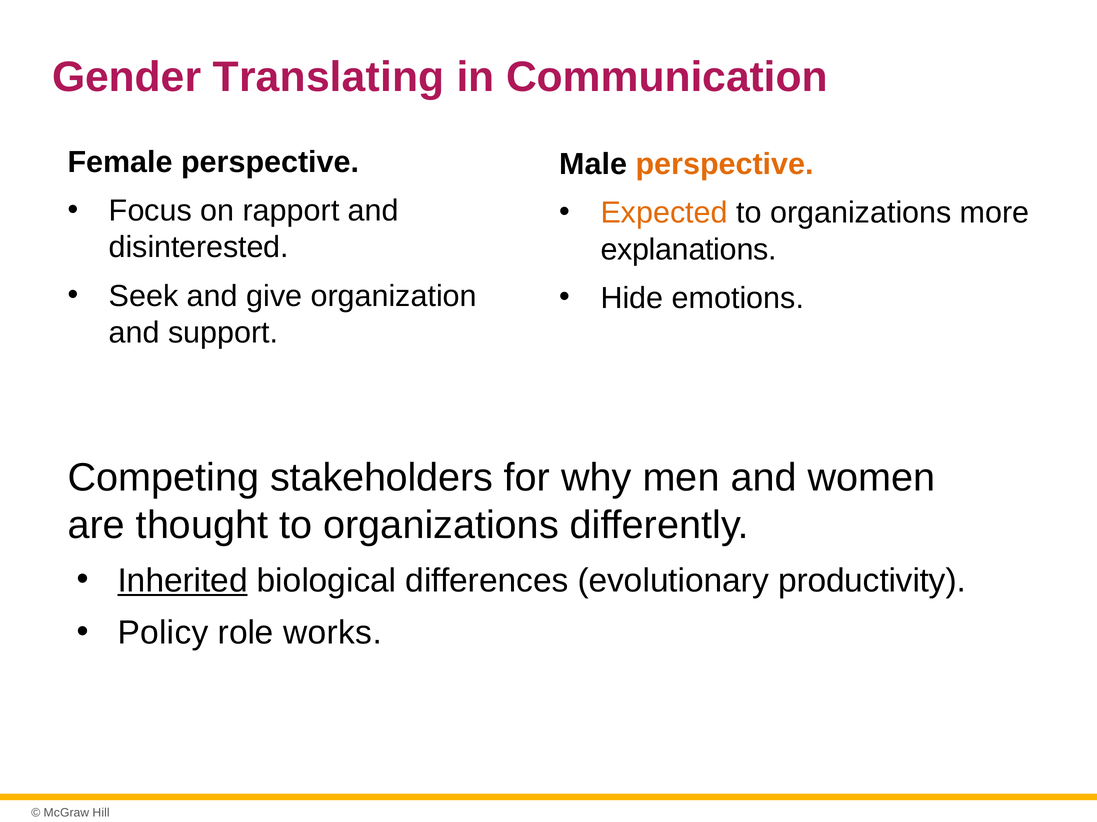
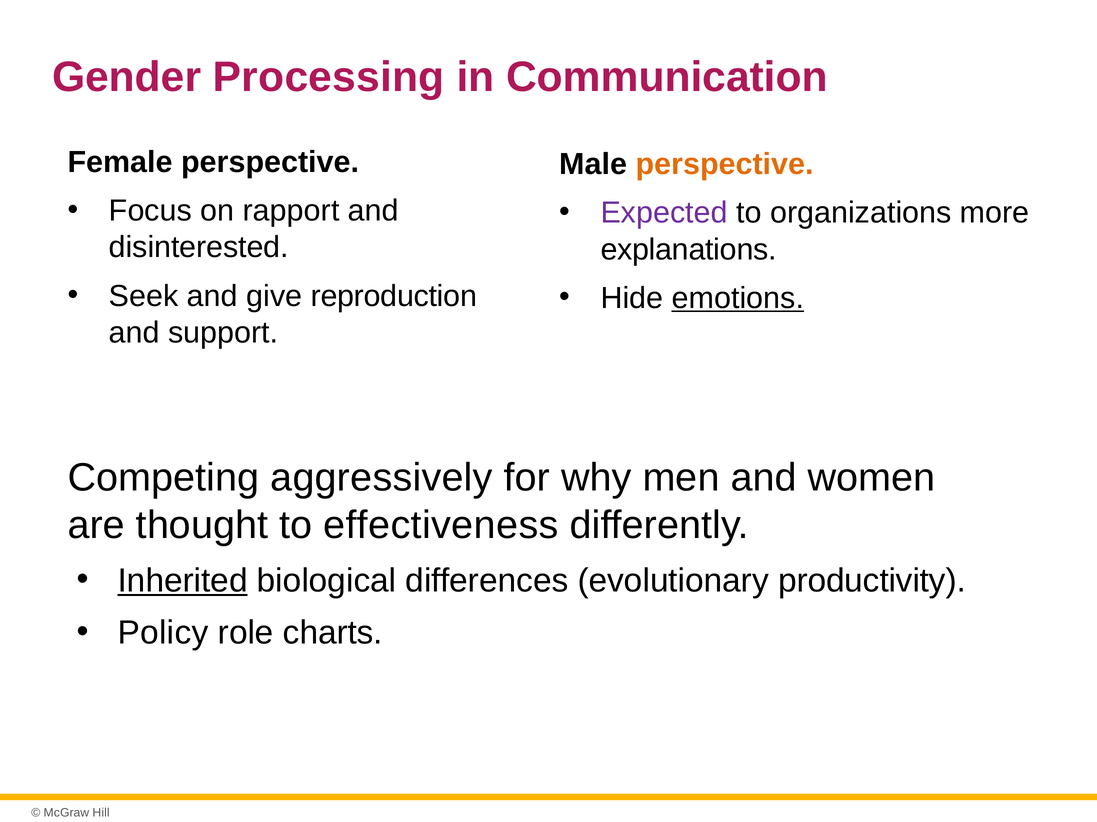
Translating: Translating -> Processing
Expected colour: orange -> purple
organization: organization -> reproduction
emotions underline: none -> present
stakeholders: stakeholders -> aggressively
thought to organizations: organizations -> effectiveness
works: works -> charts
